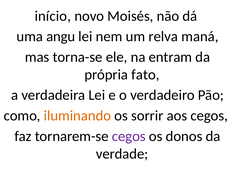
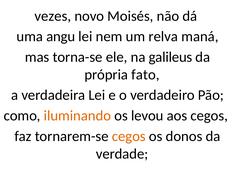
início: início -> vezes
entram: entram -> galileus
sorrir: sorrir -> levou
cegos at (129, 136) colour: purple -> orange
